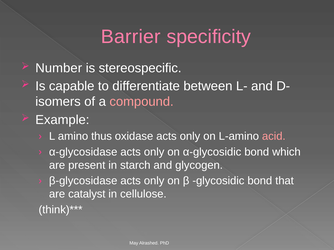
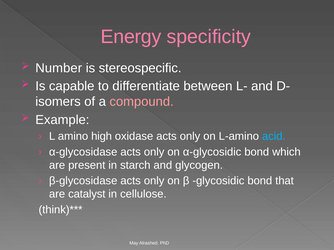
Barrier: Barrier -> Energy
thus: thus -> high
acid colour: pink -> light blue
